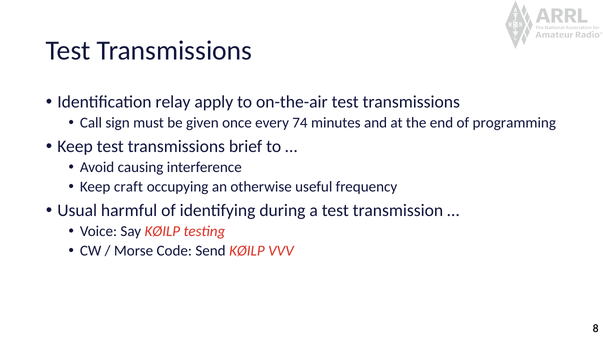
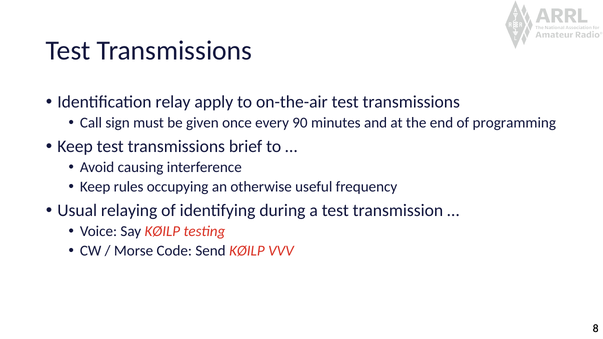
74: 74 -> 90
craft: craft -> rules
harmful: harmful -> relaying
